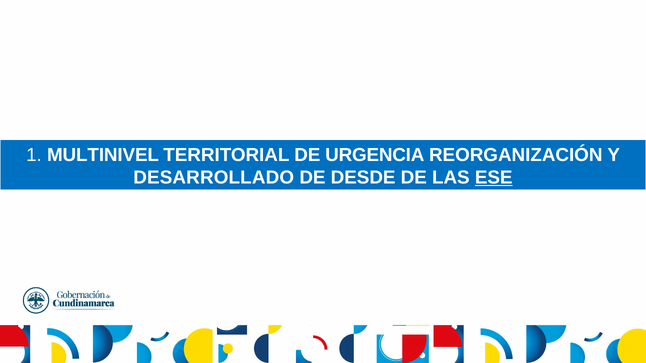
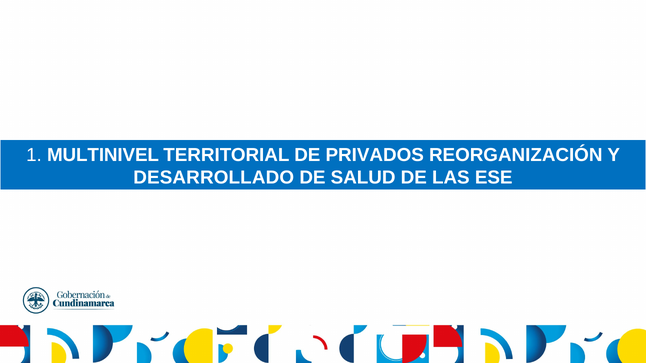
URGENCIA: URGENCIA -> PRIVADOS
DESDE: DESDE -> SALUD
ESE underline: present -> none
